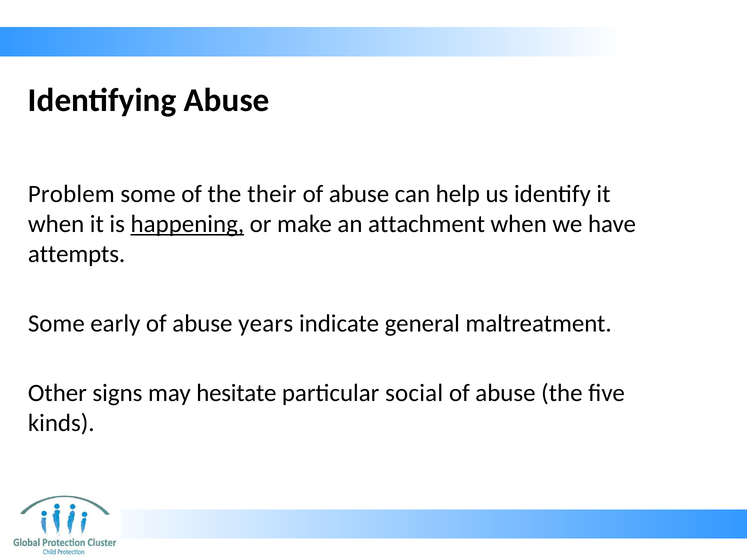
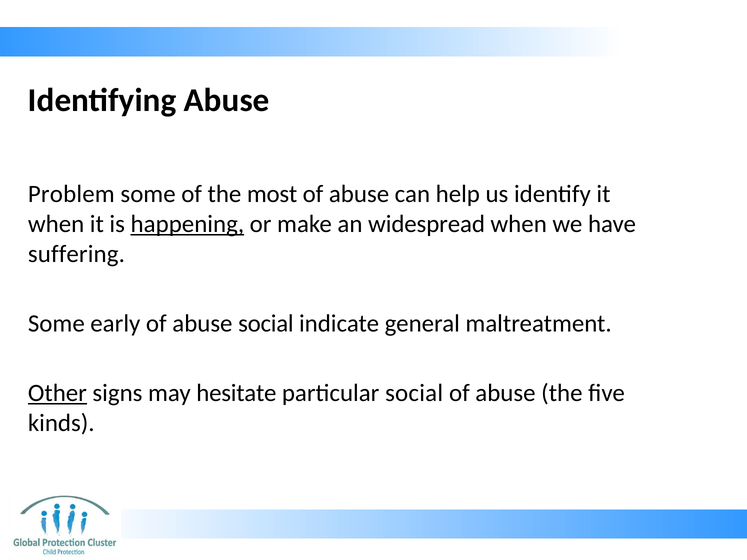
their: their -> most
attachment: attachment -> widespread
attempts: attempts -> suffering
abuse years: years -> social
Other underline: none -> present
